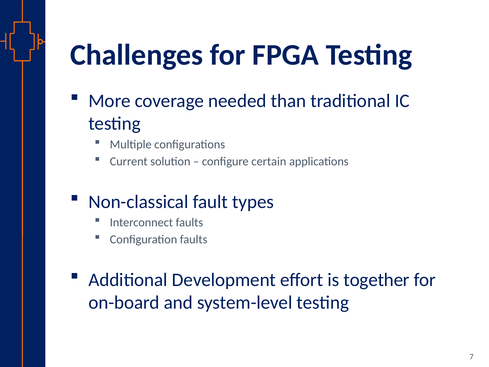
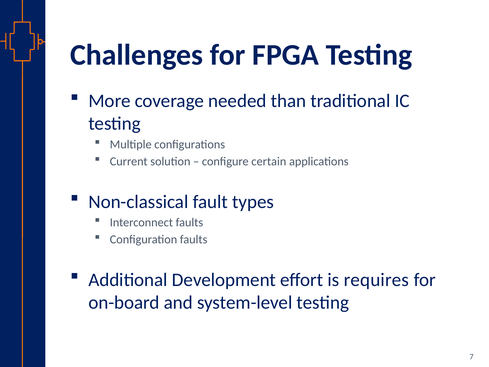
together: together -> requires
